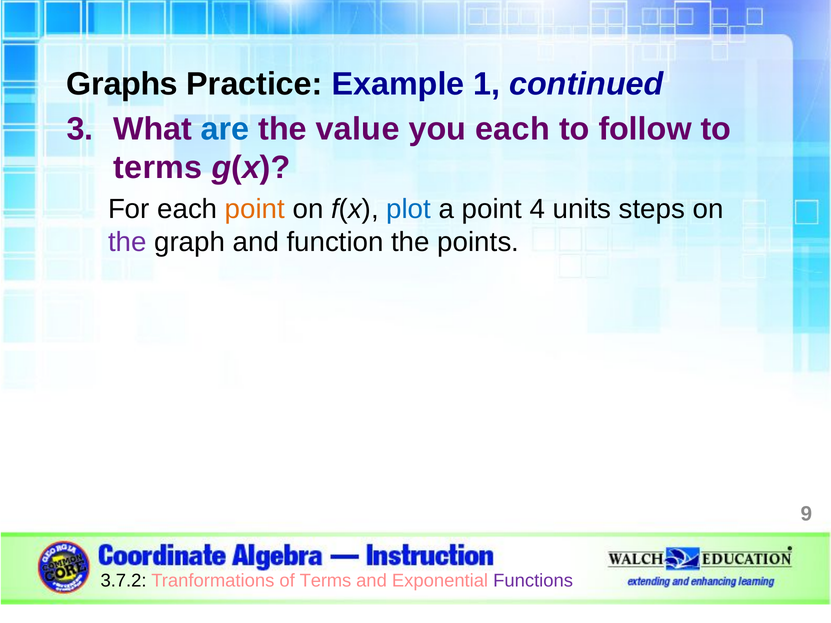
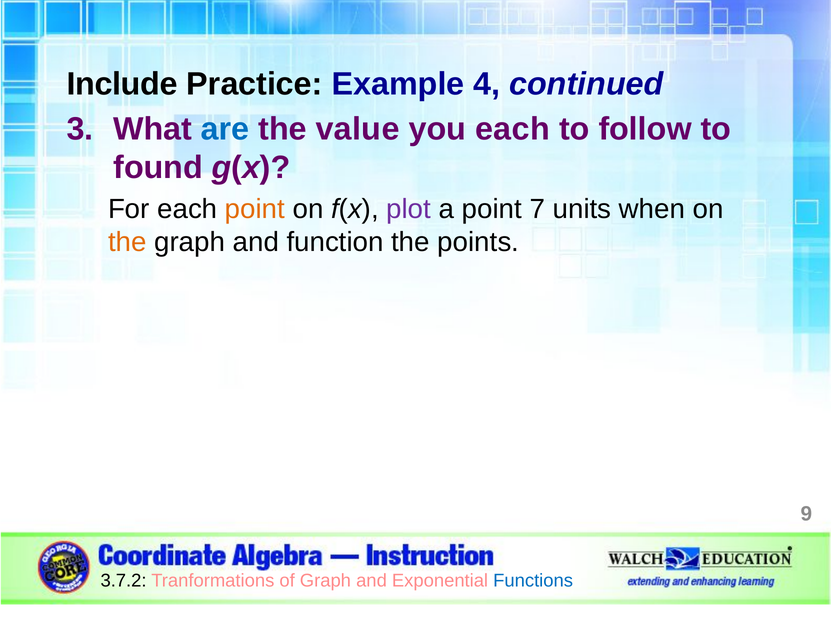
Graphs: Graphs -> Include
1: 1 -> 4
terms at (158, 168): terms -> found
plot colour: blue -> purple
4: 4 -> 7
steps: steps -> when
the at (127, 242) colour: purple -> orange
of Terms: Terms -> Graph
Functions colour: purple -> blue
